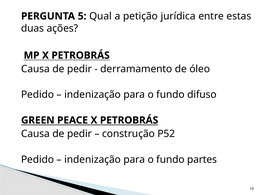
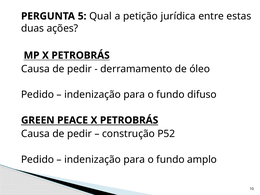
partes: partes -> amplo
